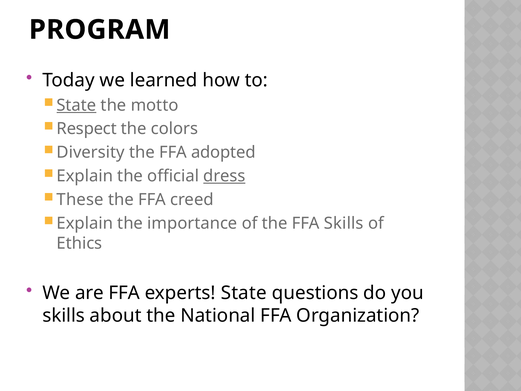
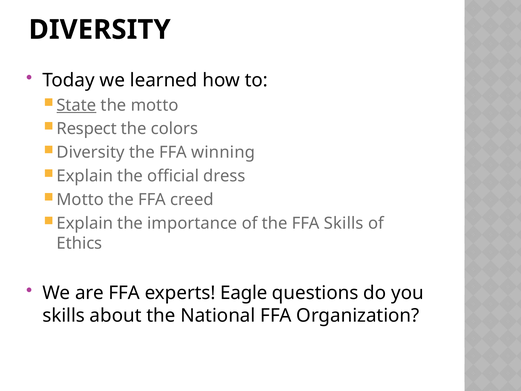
PROGRAM at (100, 30): PROGRAM -> DIVERSITY
adopted: adopted -> winning
dress underline: present -> none
These at (80, 200): These -> Motto
experts State: State -> Eagle
